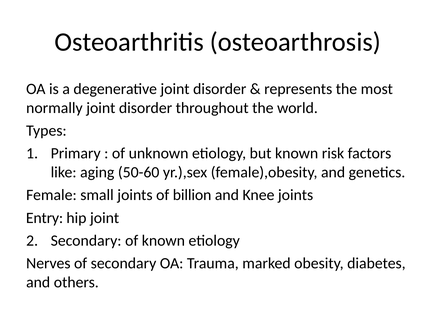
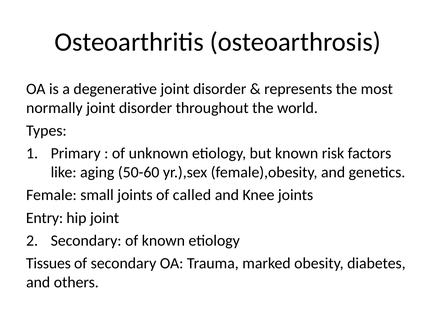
billion: billion -> called
Nerves: Nerves -> Tissues
